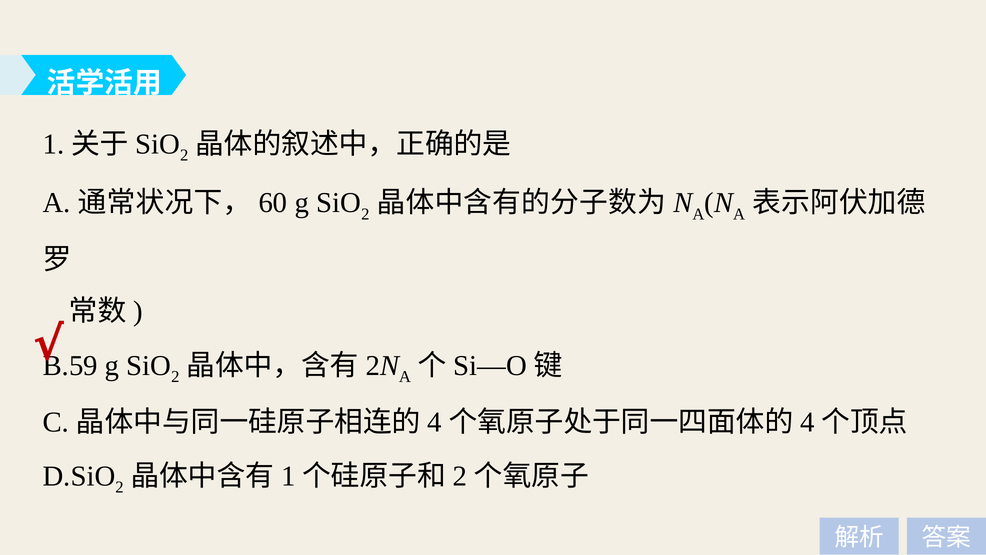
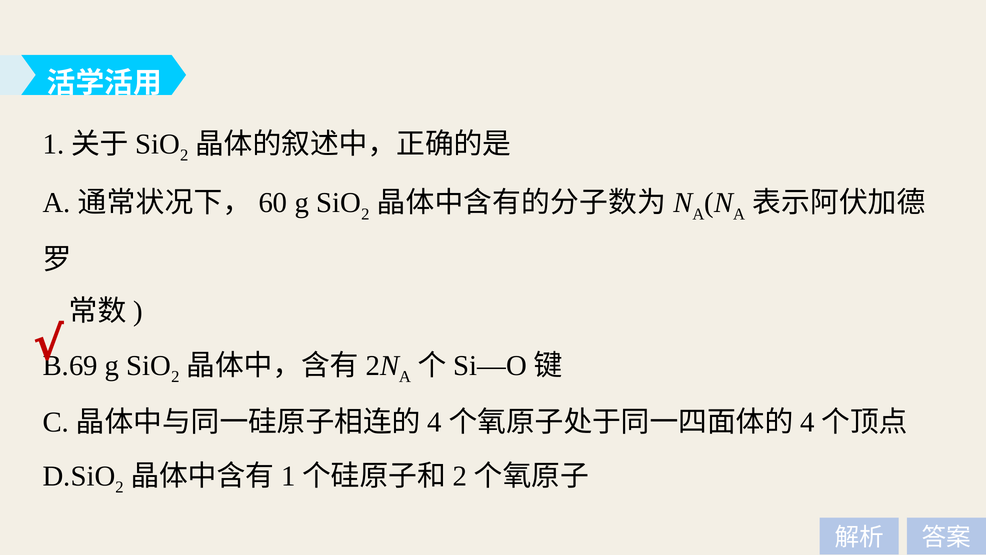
B.59: B.59 -> B.69
